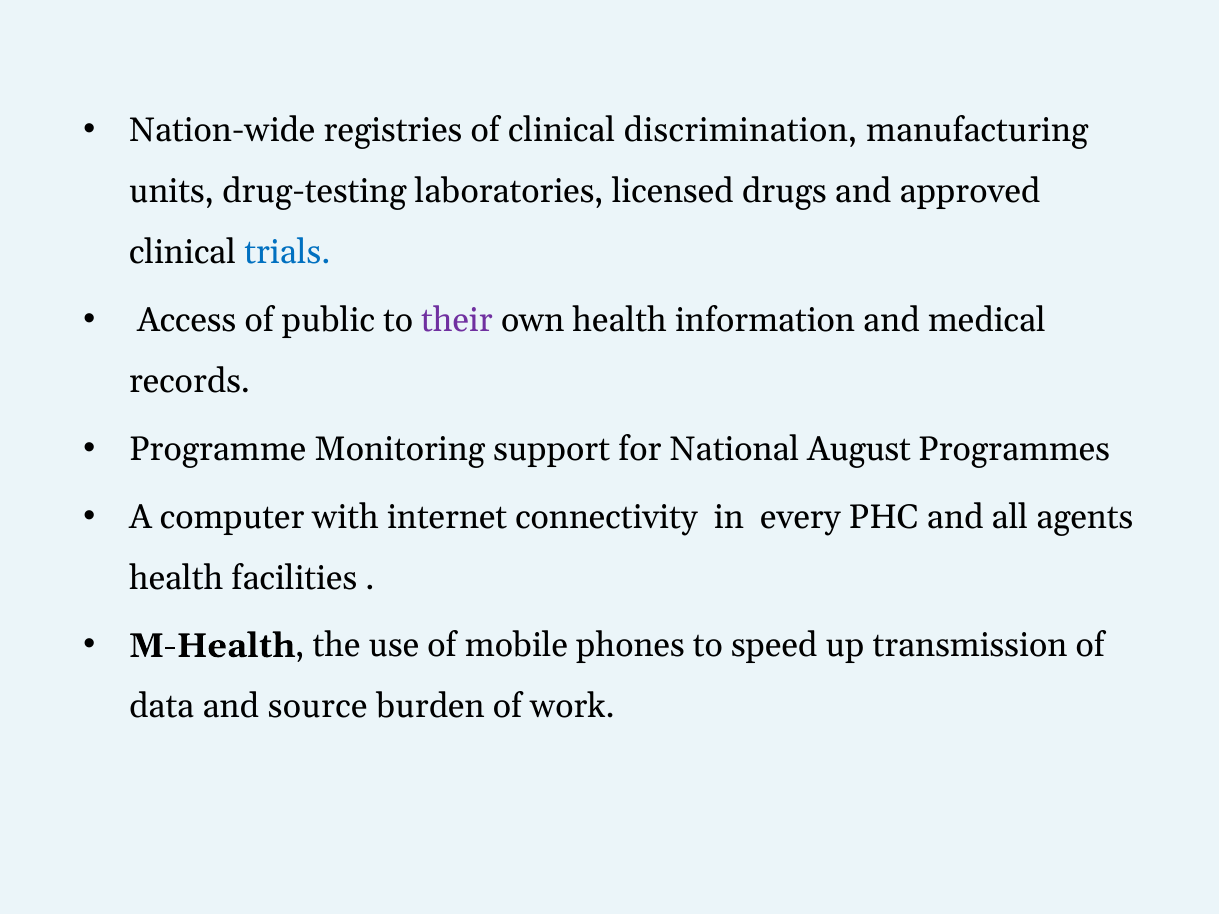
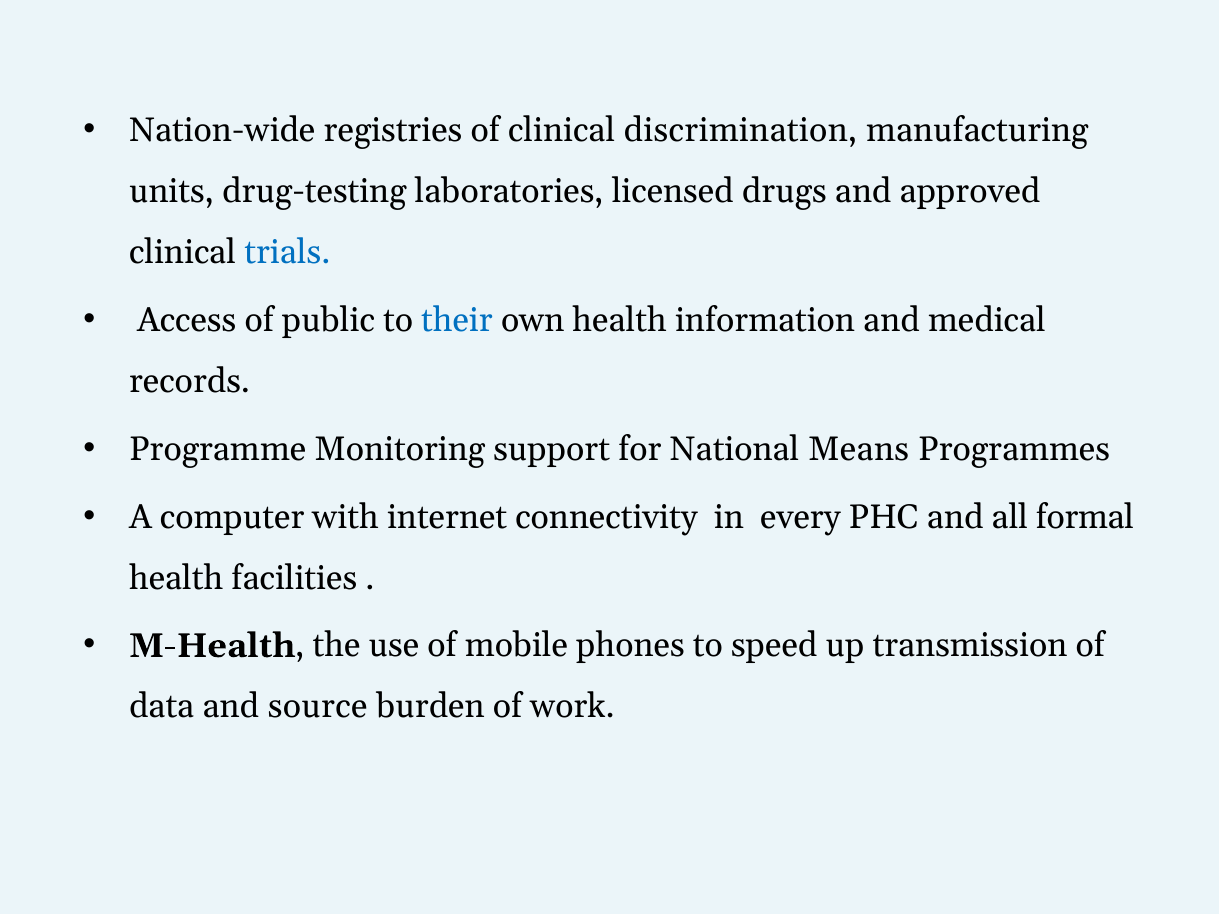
their colour: purple -> blue
August: August -> Means
agents: agents -> formal
